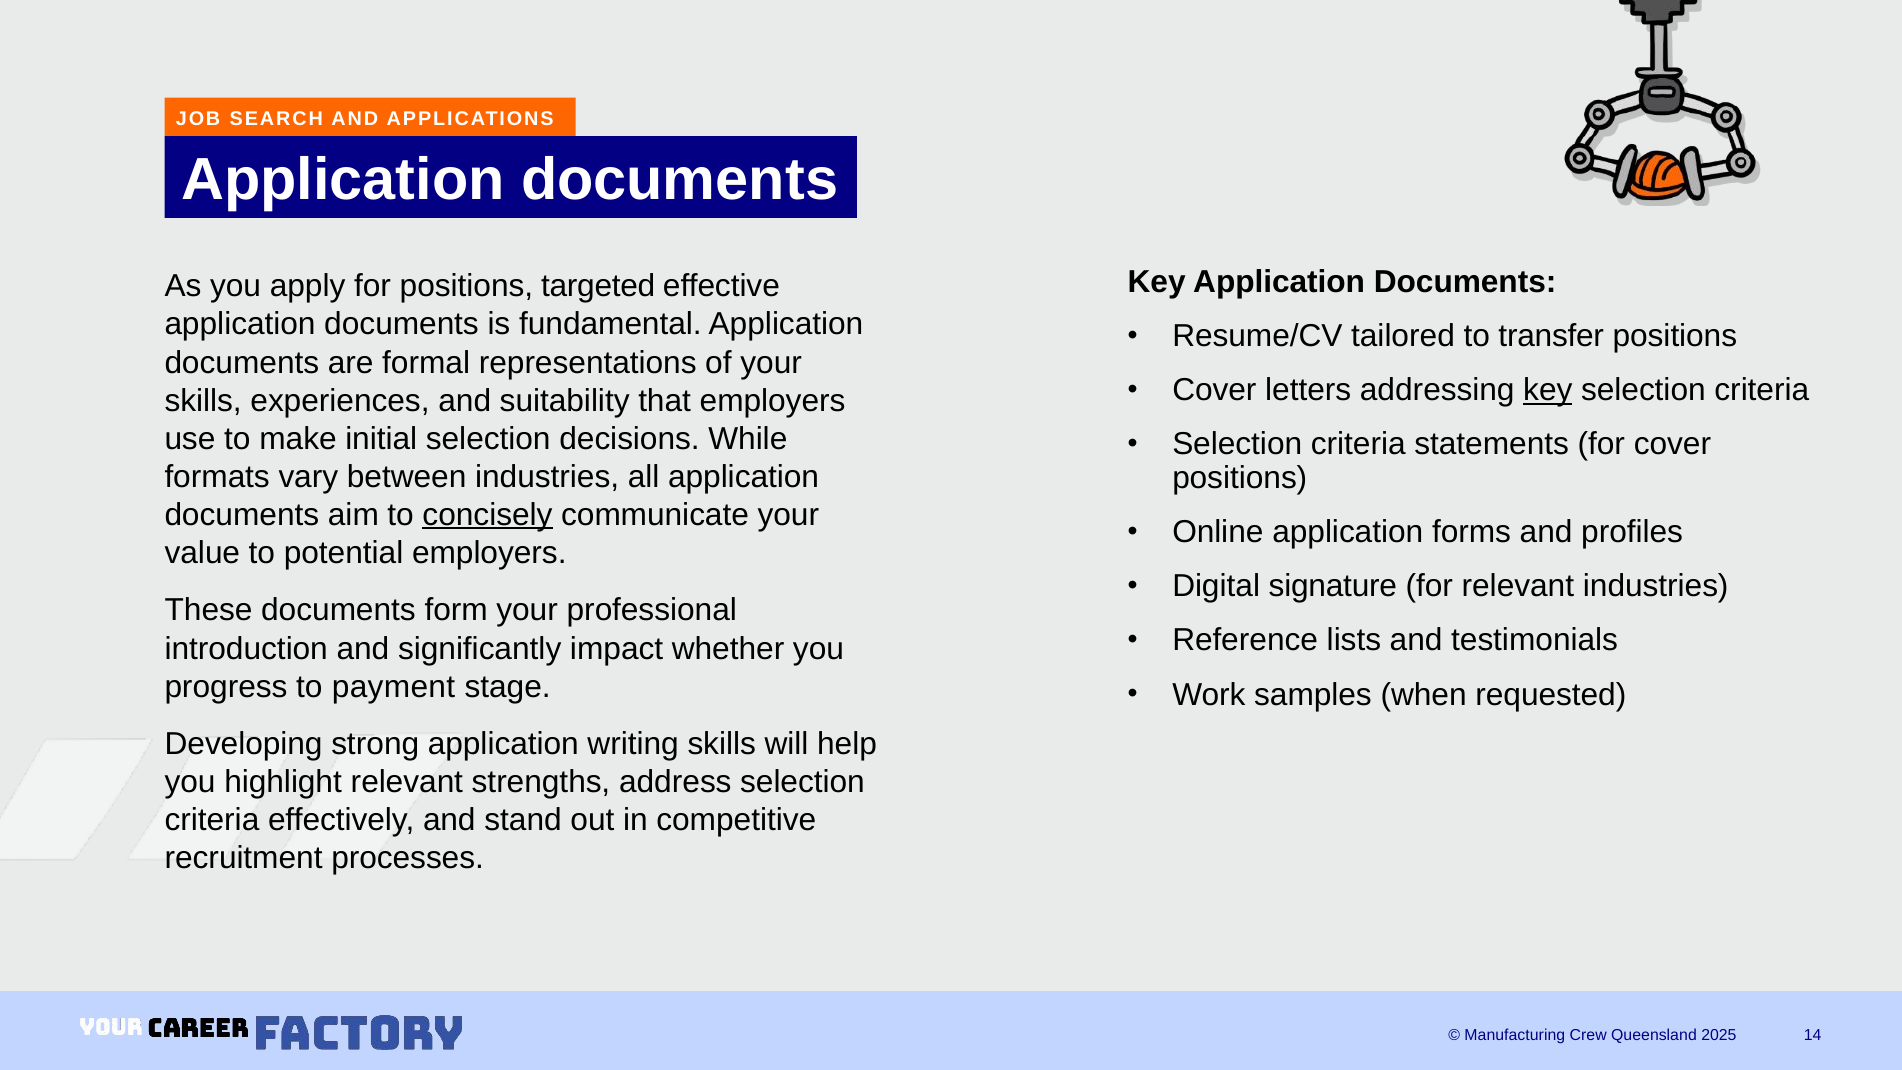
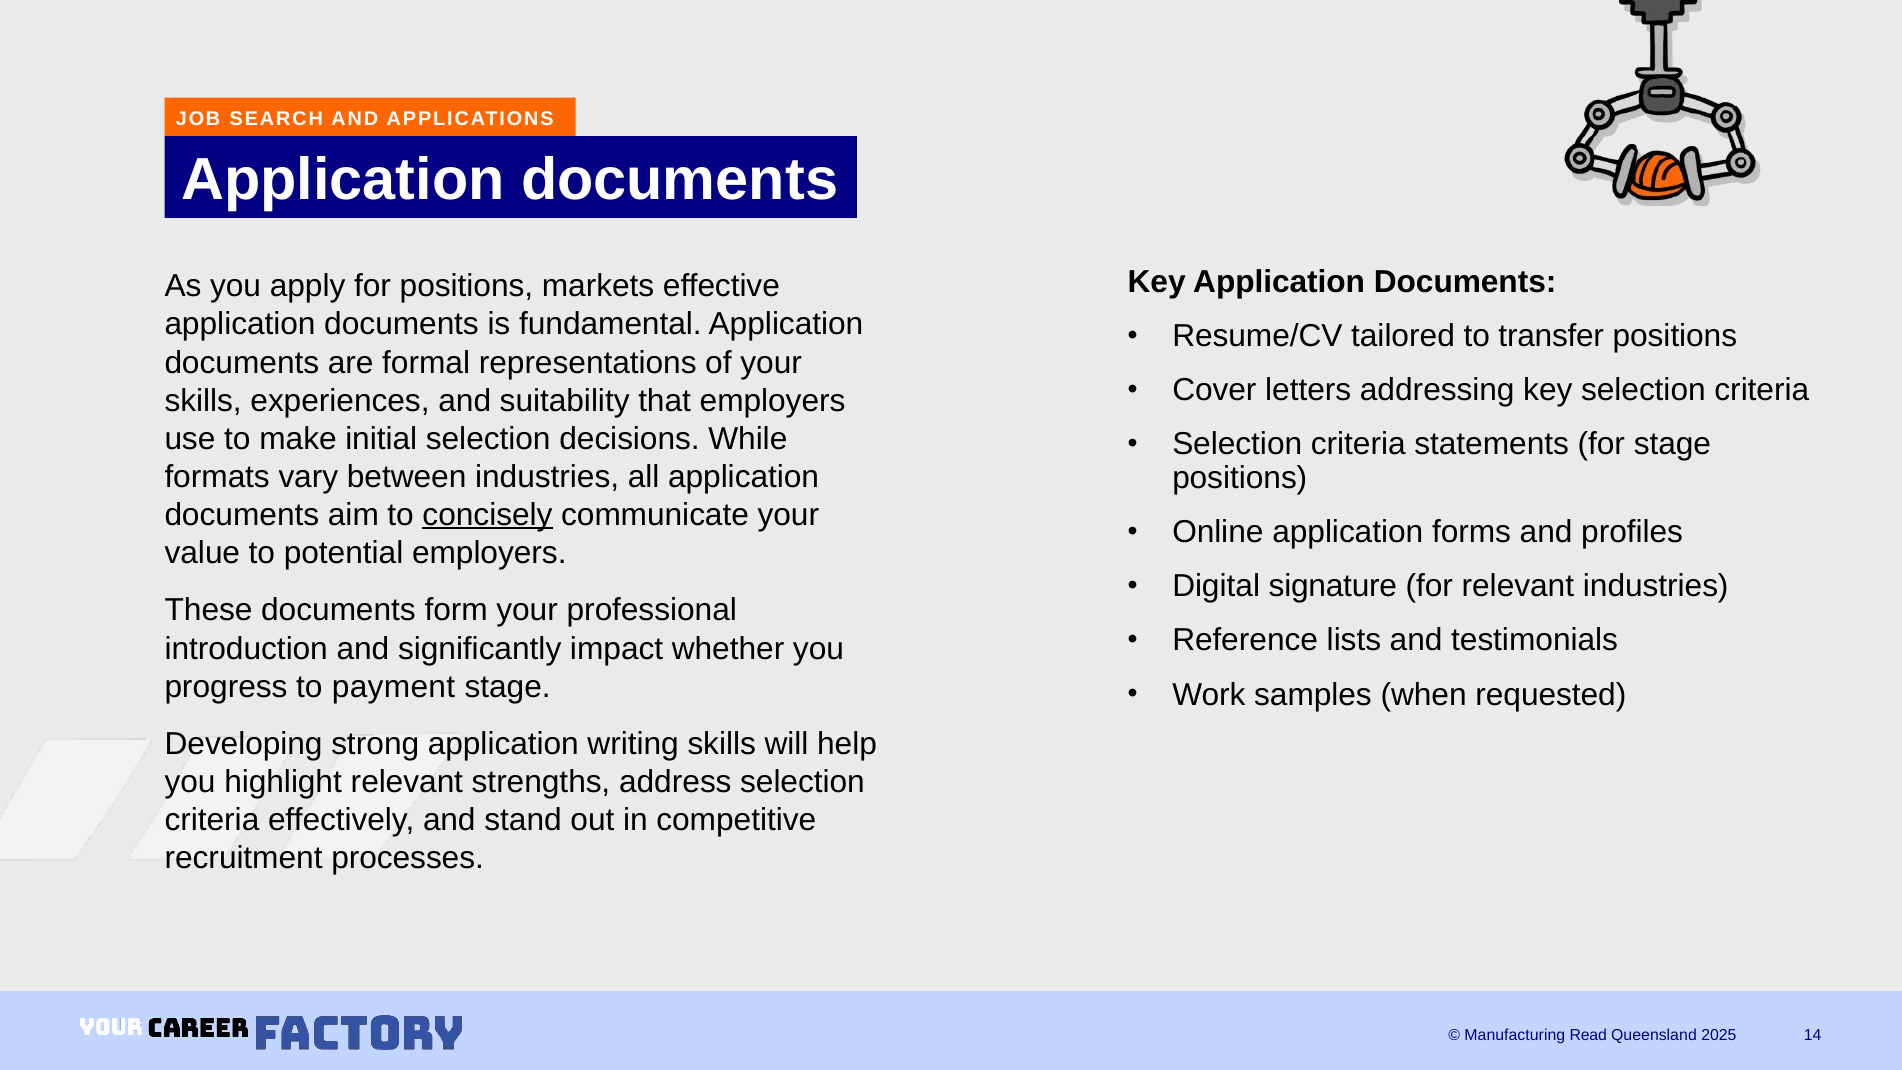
targeted: targeted -> markets
key at (1548, 390) underline: present -> none
for cover: cover -> stage
Crew: Crew -> Read
